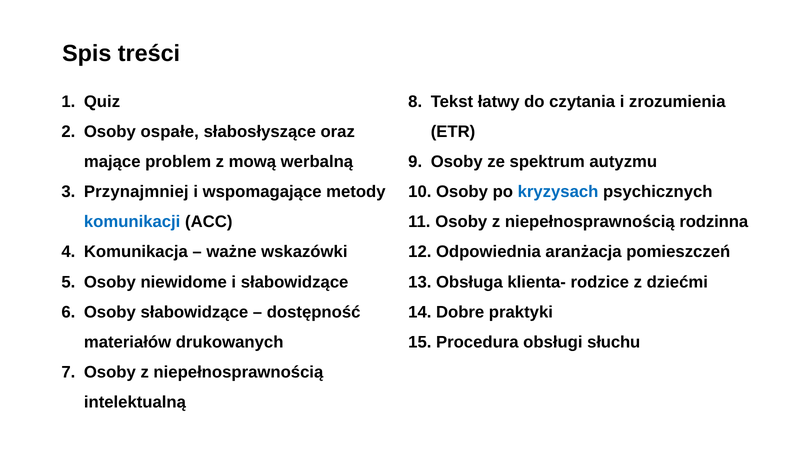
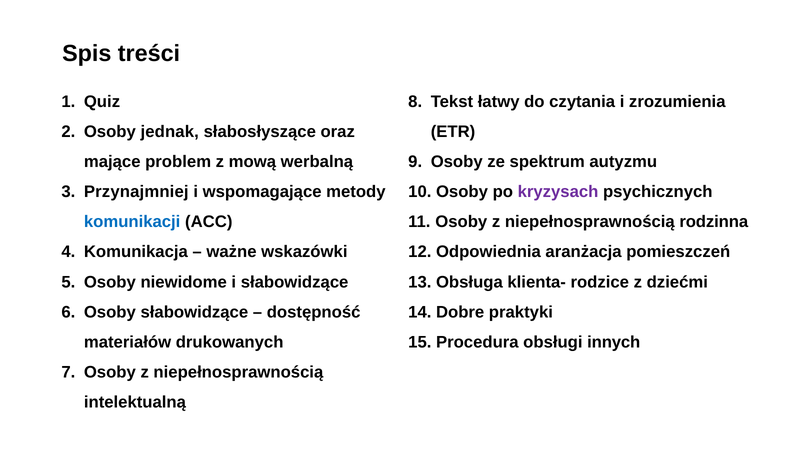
ospałe: ospałe -> jednak
kryzysach colour: blue -> purple
słuchu: słuchu -> innych
